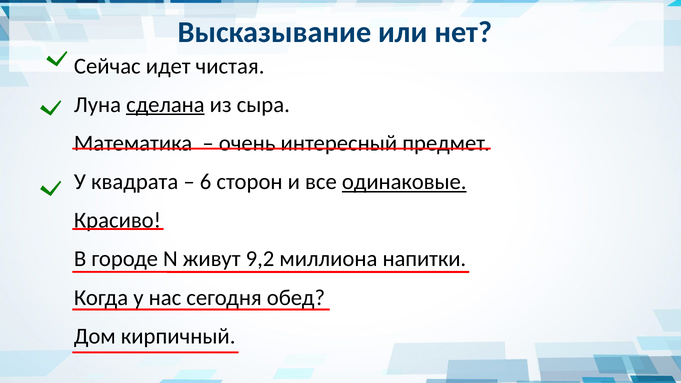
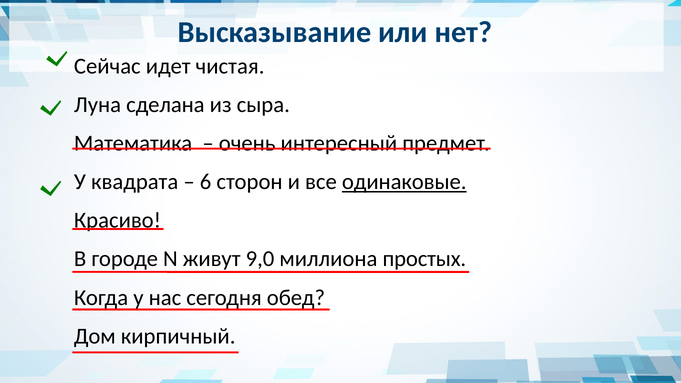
сделана underline: present -> none
9,2: 9,2 -> 9,0
напитки: напитки -> простых
